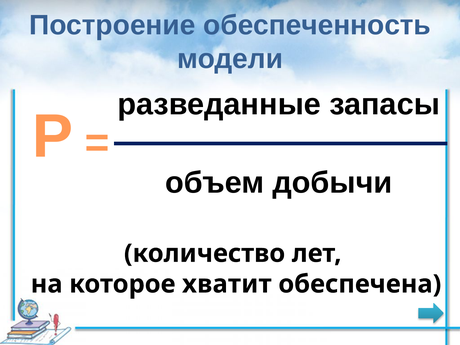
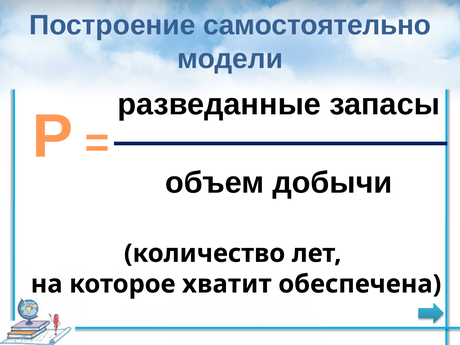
обеспеченность: обеспеченность -> самостоятельно
